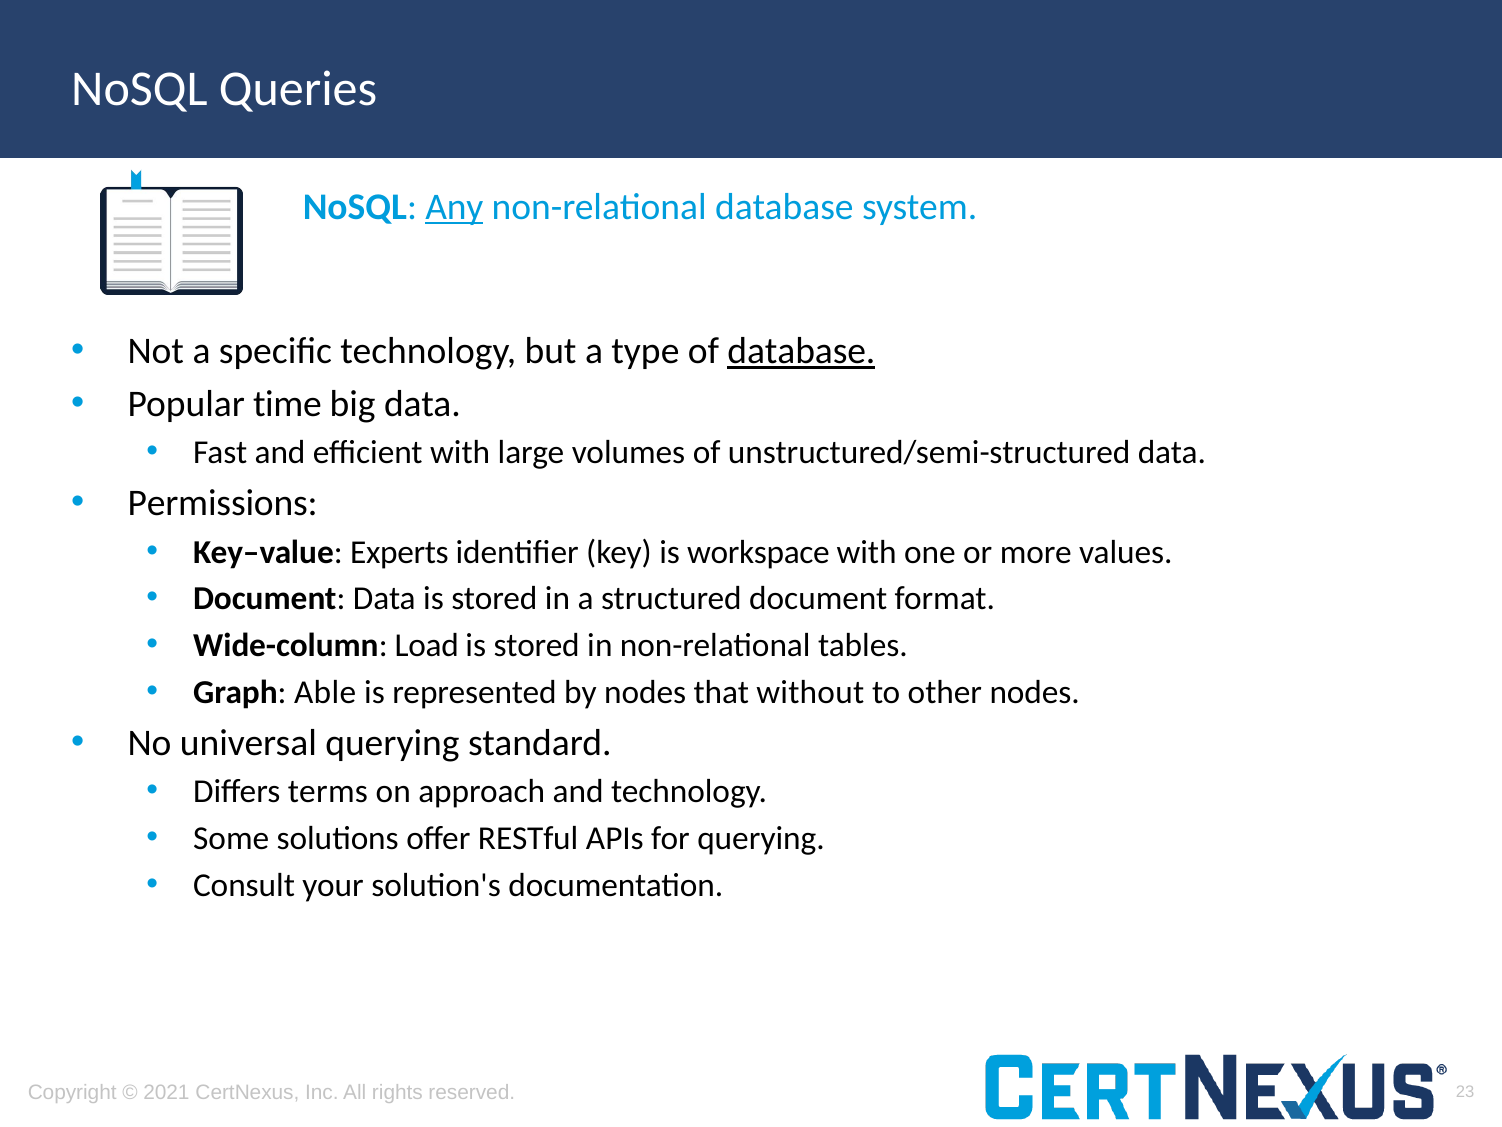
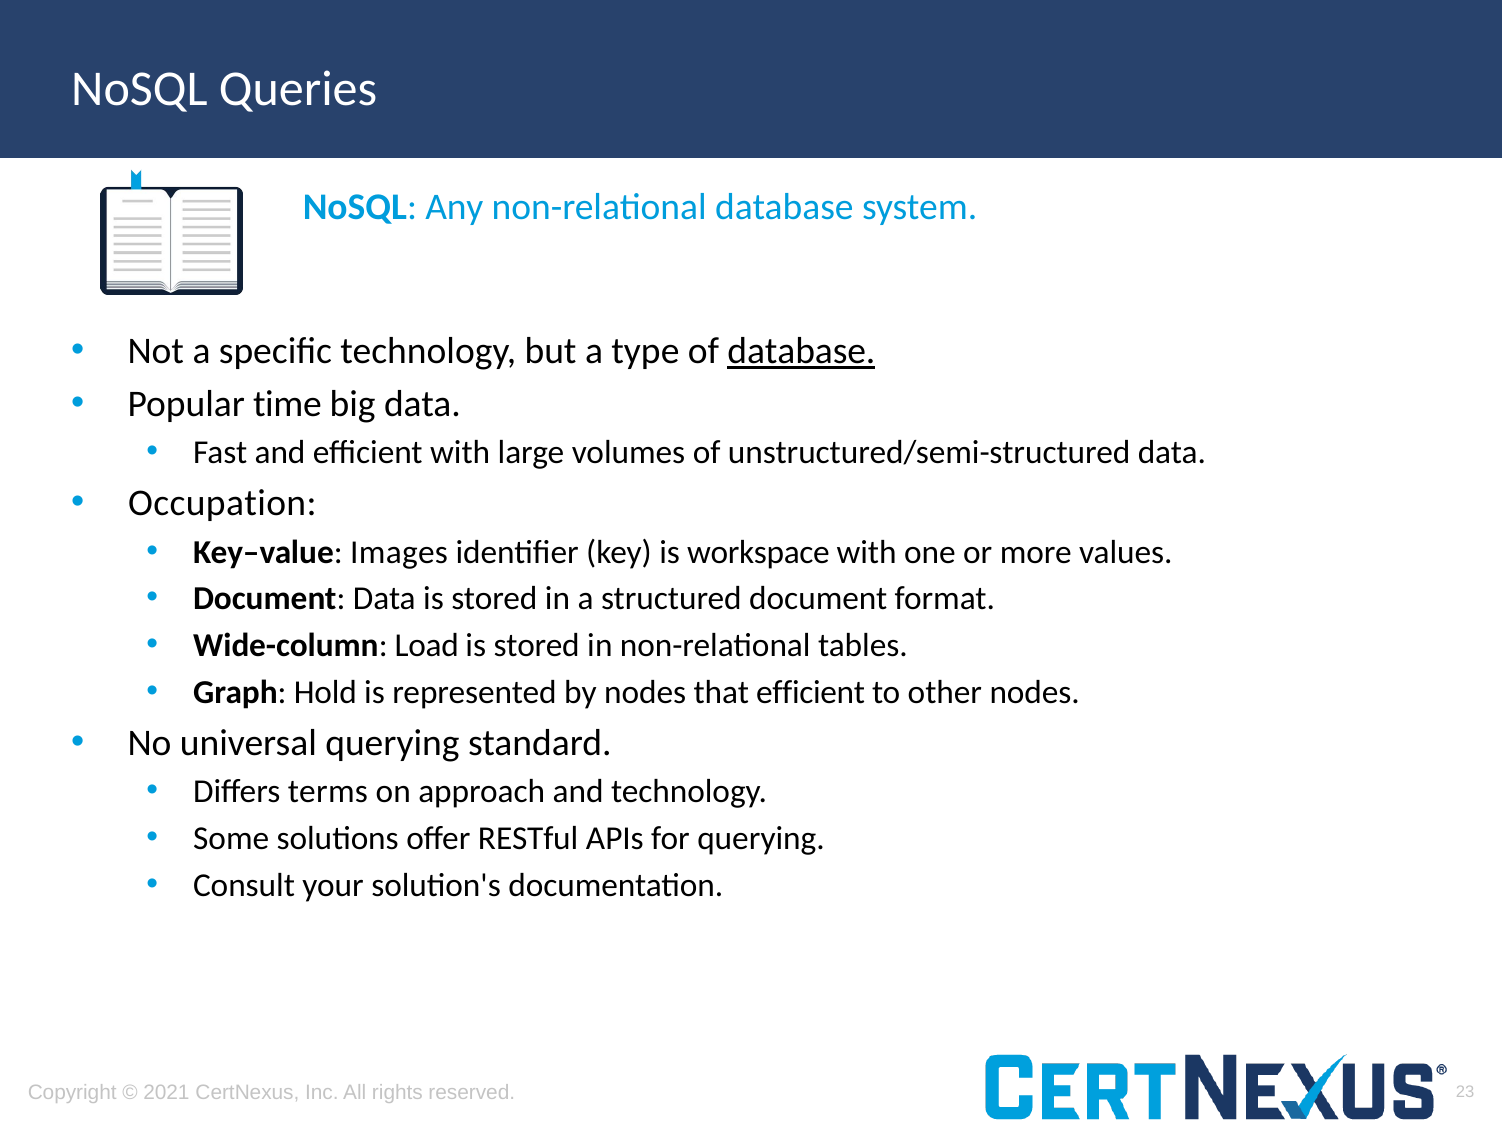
Any underline: present -> none
Permissions: Permissions -> Occupation
Experts: Experts -> Images
Able: Able -> Hold
that without: without -> efficient
